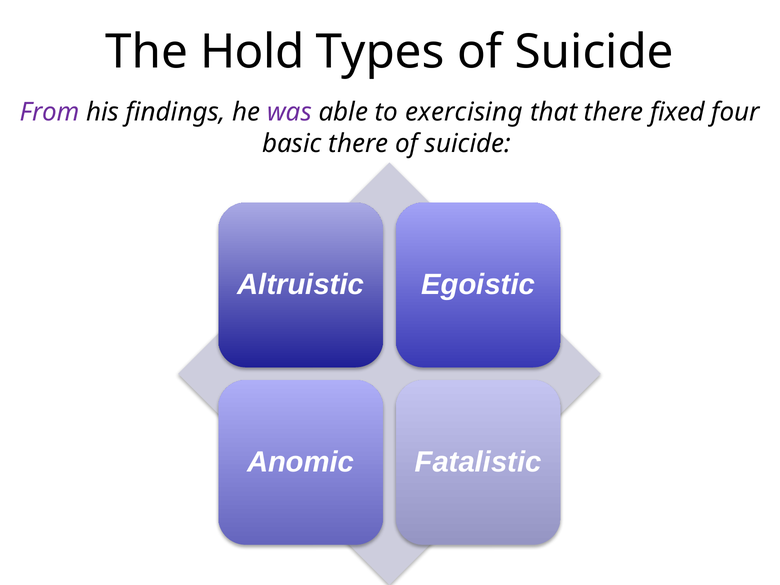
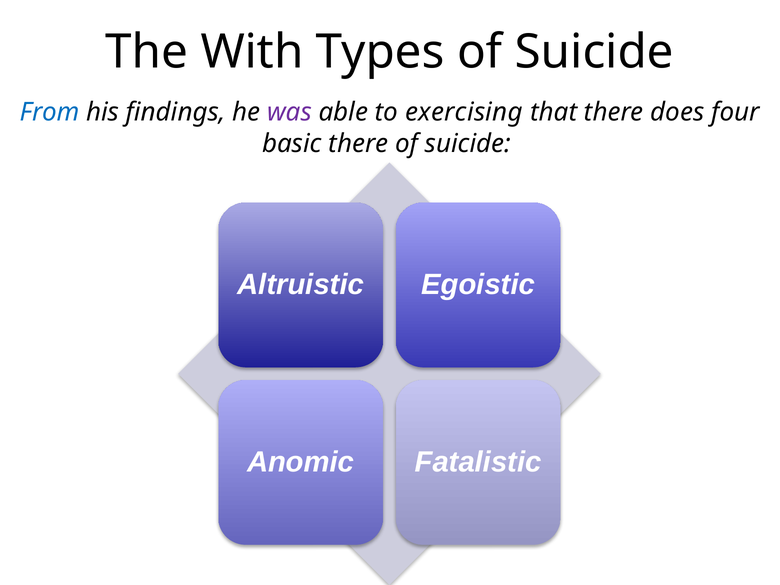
Hold: Hold -> With
From colour: purple -> blue
fixed: fixed -> does
